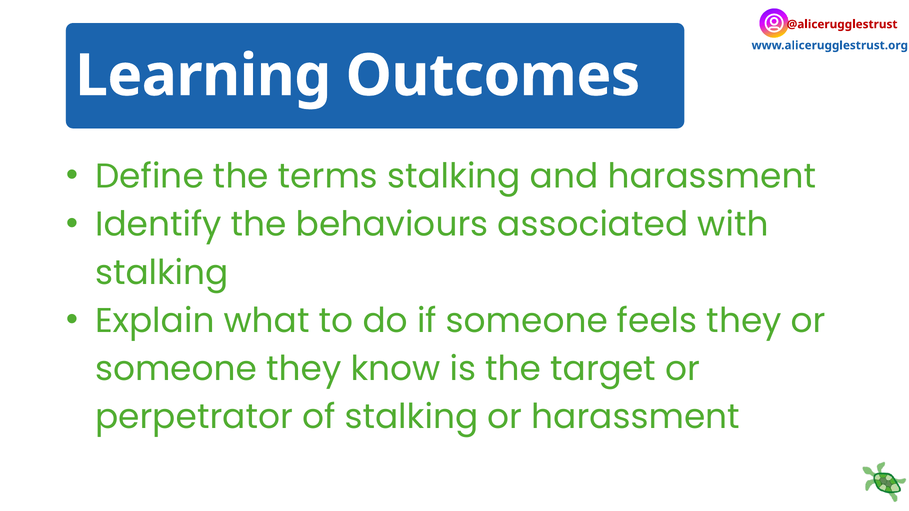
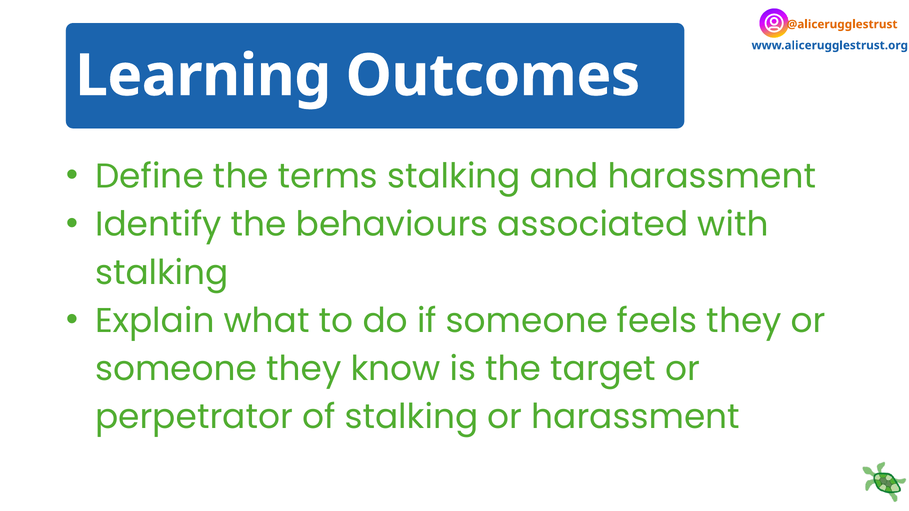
@alicerugglestrust colour: red -> orange
